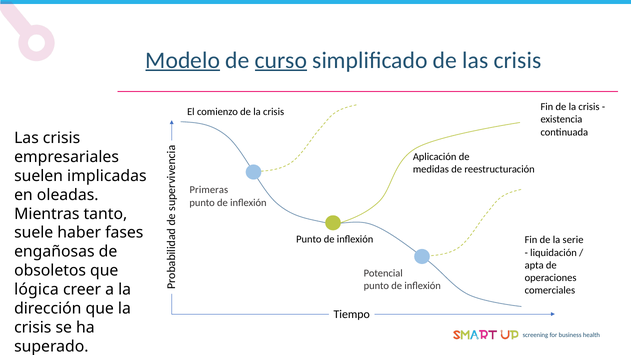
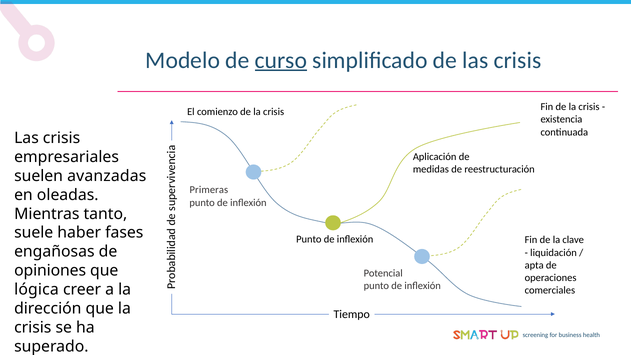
Modelo underline: present -> none
implicadas: implicadas -> avanzadas
serie: serie -> clave
obsoletos: obsoletos -> opiniones
